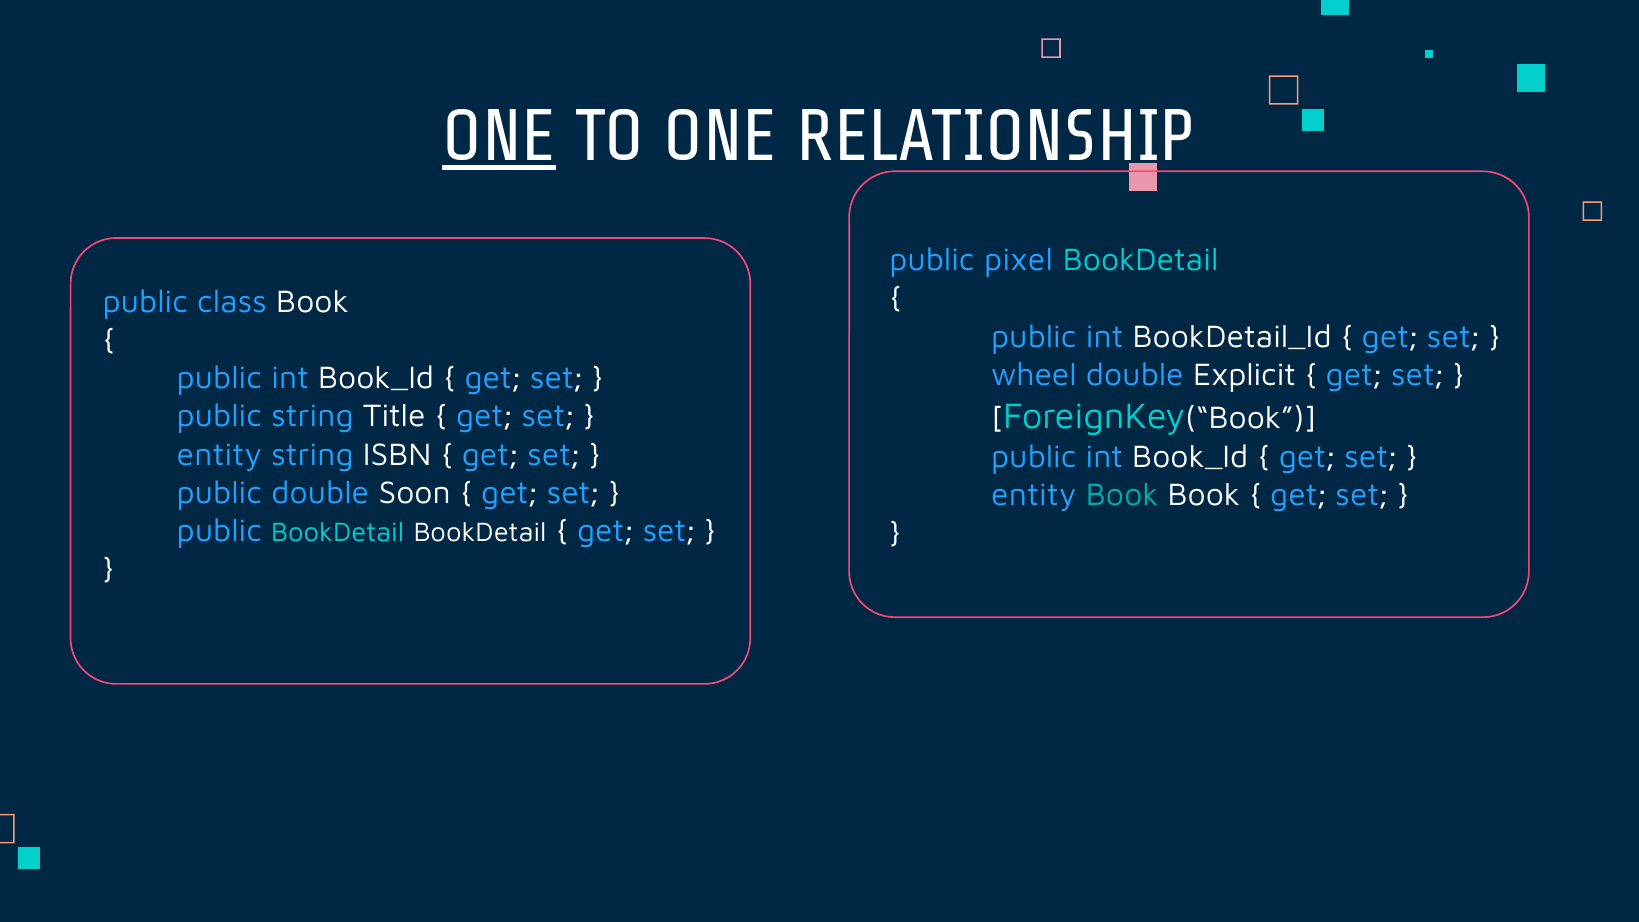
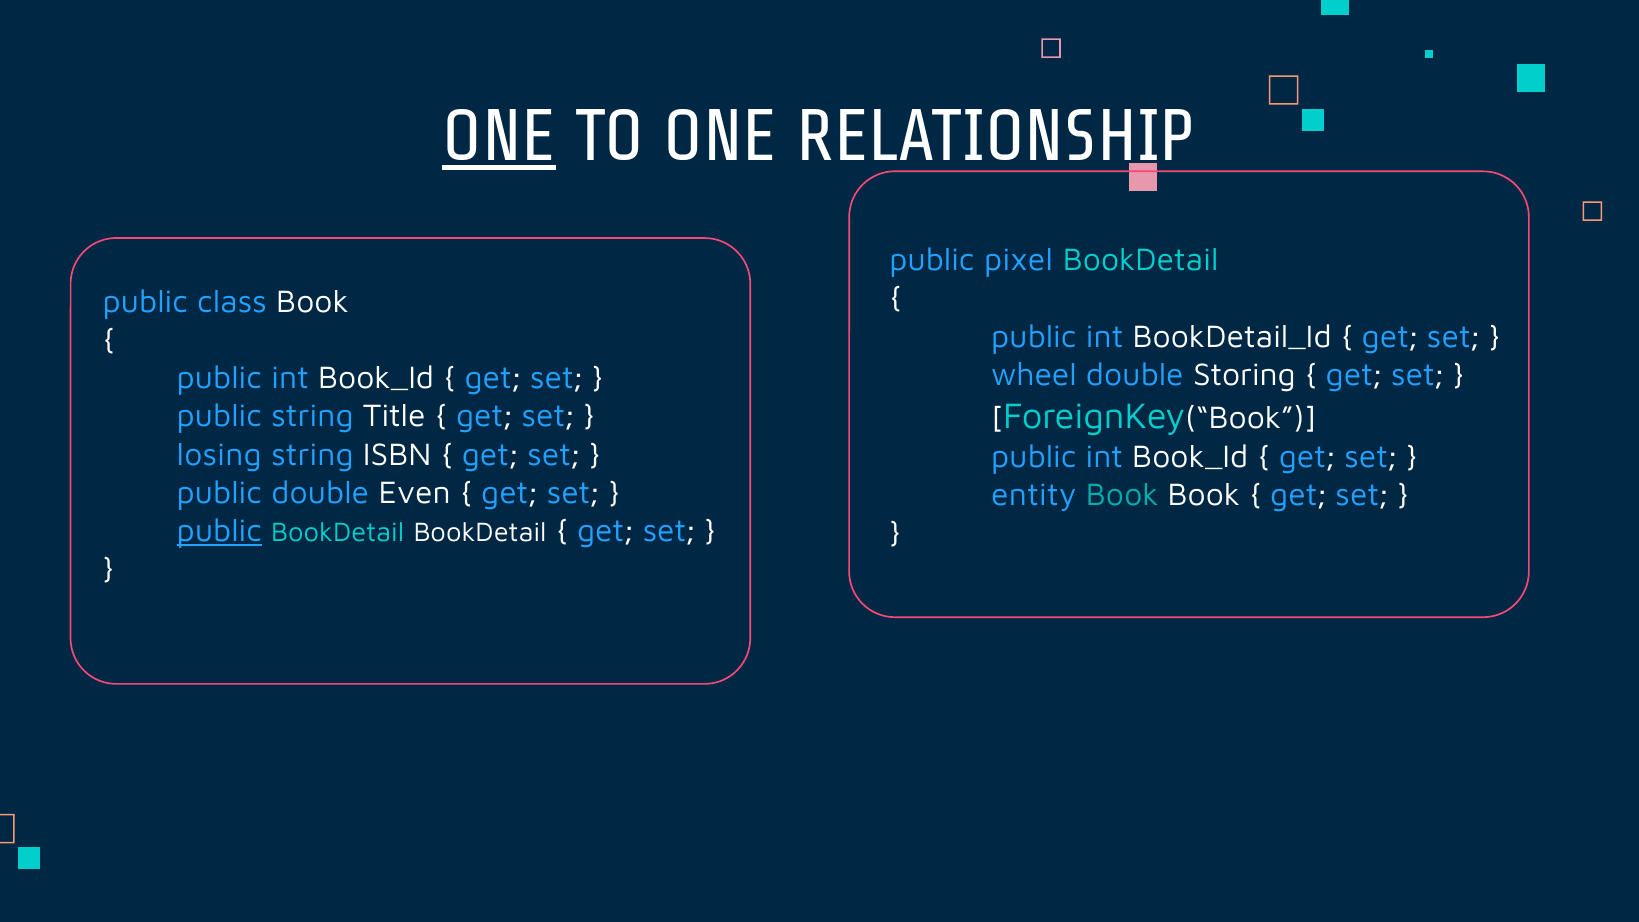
Explicit: Explicit -> Storing
entity at (219, 455): entity -> losing
Soon: Soon -> Even
public at (219, 531) underline: none -> present
